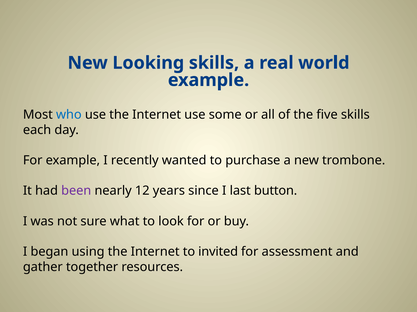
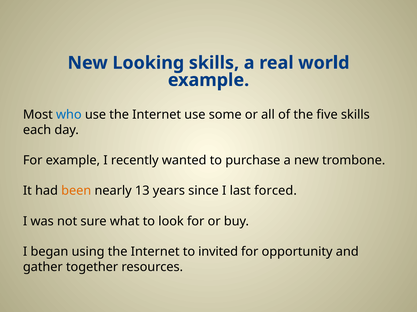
been colour: purple -> orange
12: 12 -> 13
button: button -> forced
assessment: assessment -> opportunity
